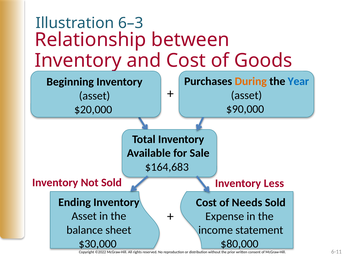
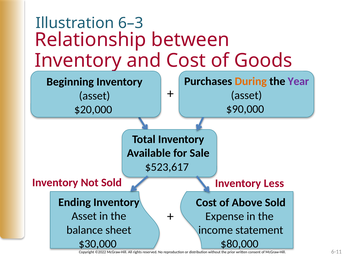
Year colour: blue -> purple
$164,683: $164,683 -> $523,617
Needs: Needs -> Above
